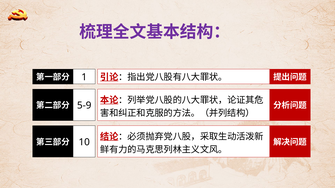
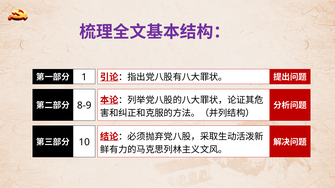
5-9: 5-9 -> 8-9
